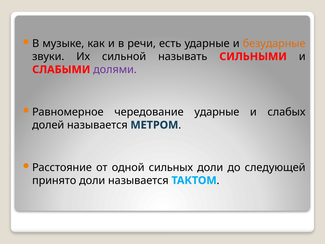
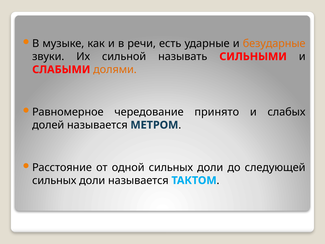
долями colour: purple -> orange
чередование ударные: ударные -> принято
принято at (54, 180): принято -> сильных
